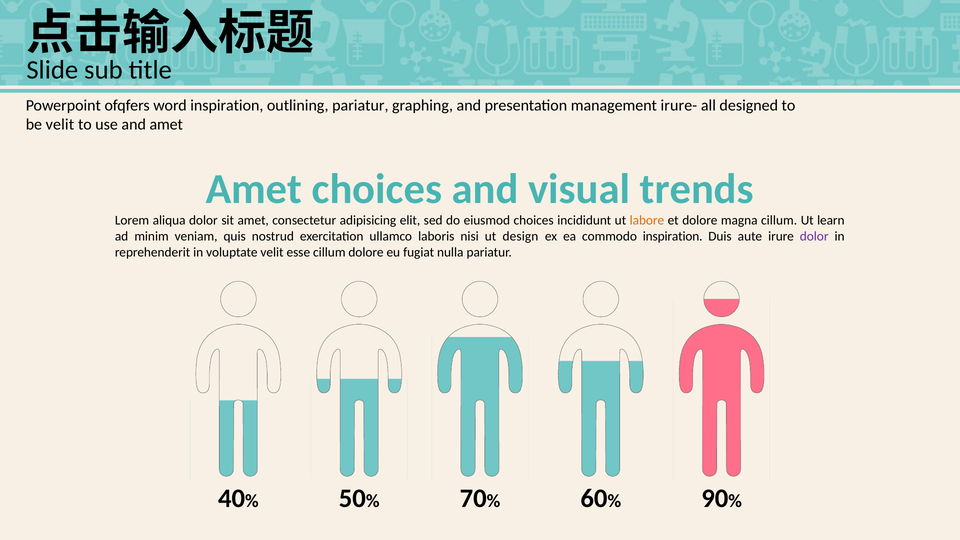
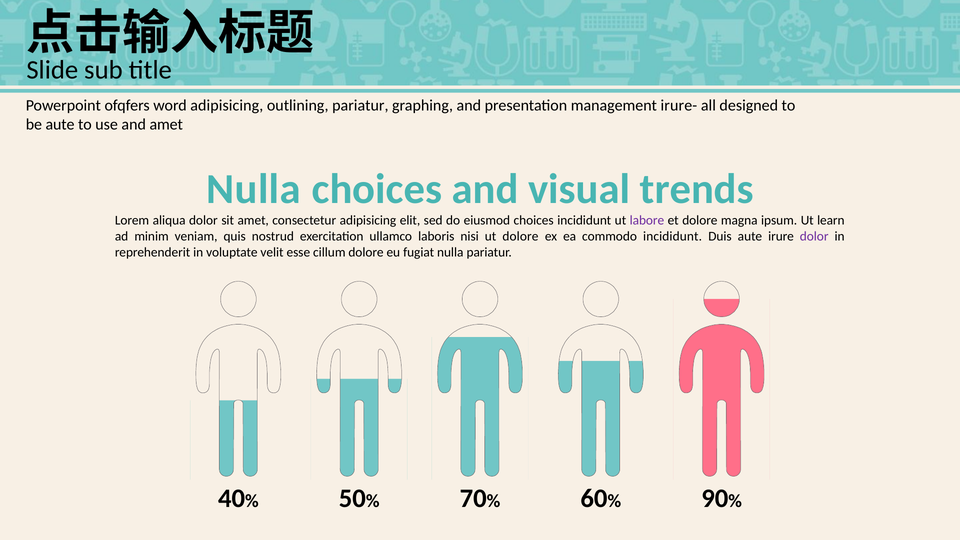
word inspiration: inspiration -> adipisicing
be velit: velit -> aute
Amet at (254, 189): Amet -> Nulla
labore colour: orange -> purple
magna cillum: cillum -> ipsum
ut design: design -> dolore
commodo inspiration: inspiration -> incididunt
